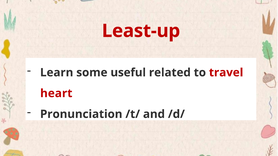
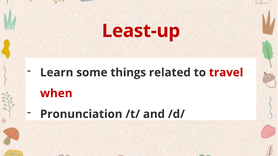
useful: useful -> things
heart: heart -> when
